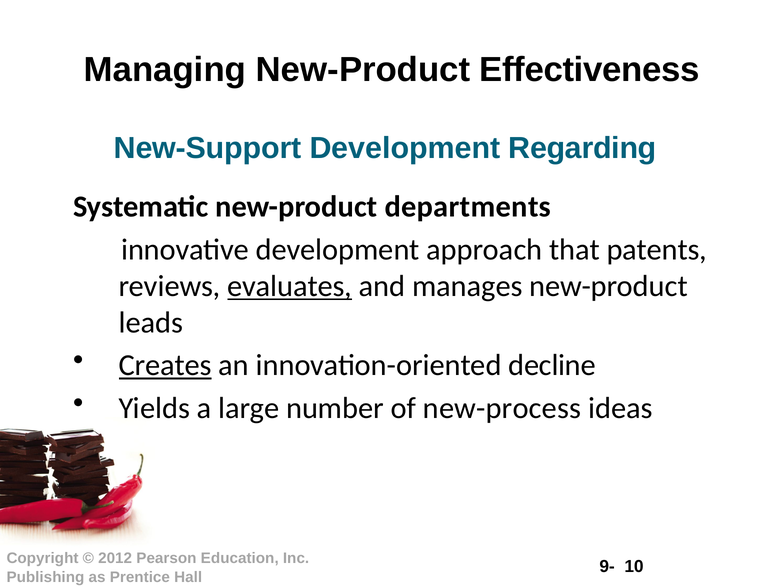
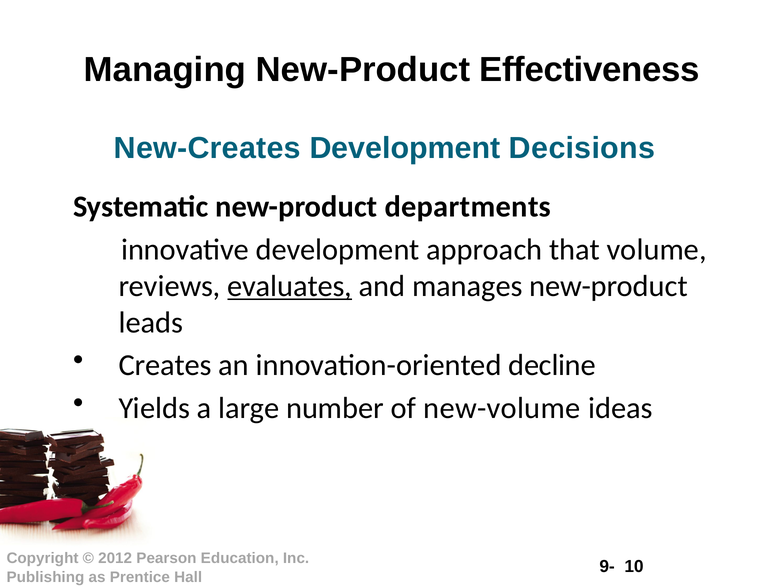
New-Support: New-Support -> New-Creates
Regarding: Regarding -> Decisions
patents: patents -> volume
Creates underline: present -> none
new-process: new-process -> new-volume
